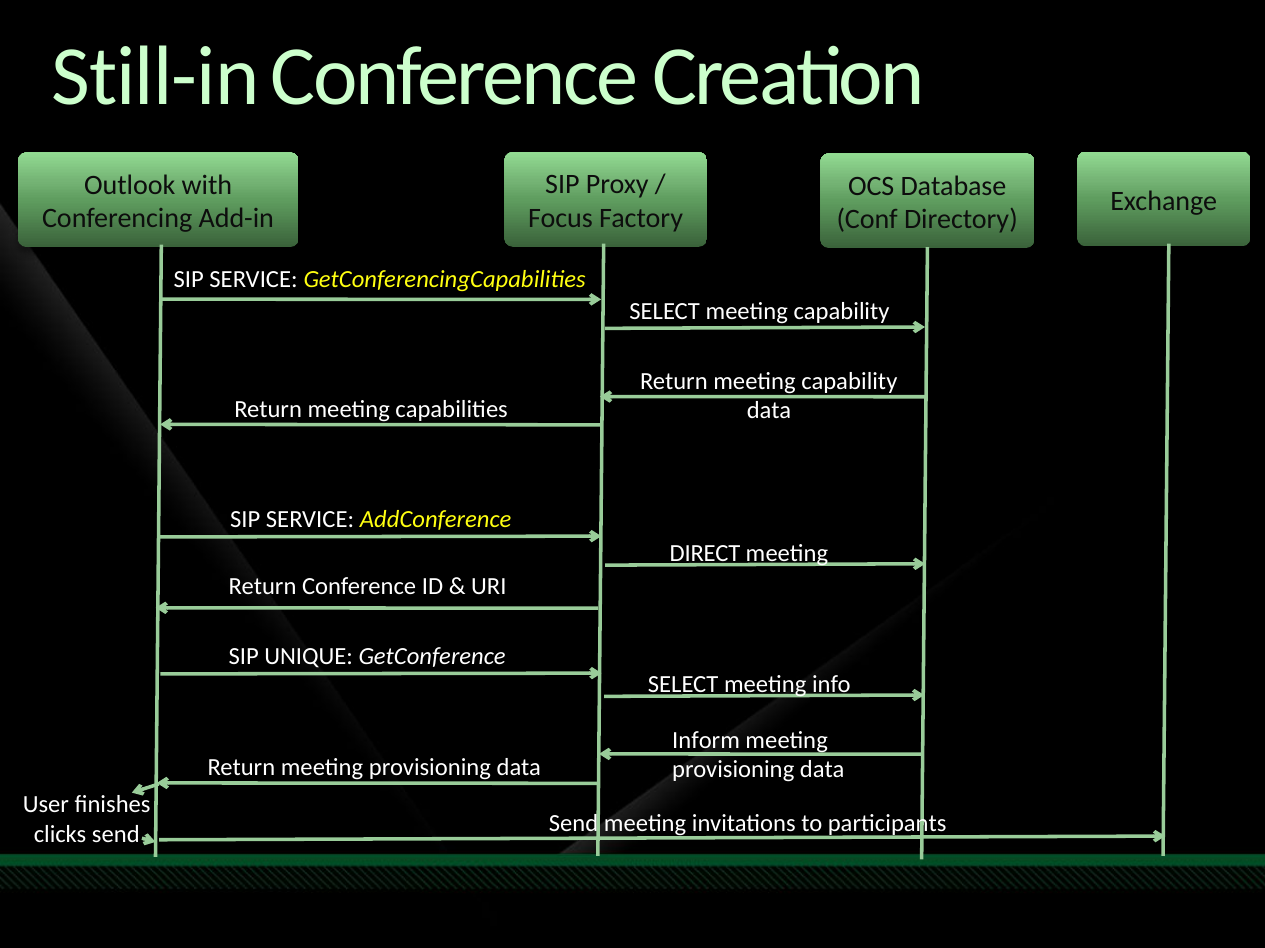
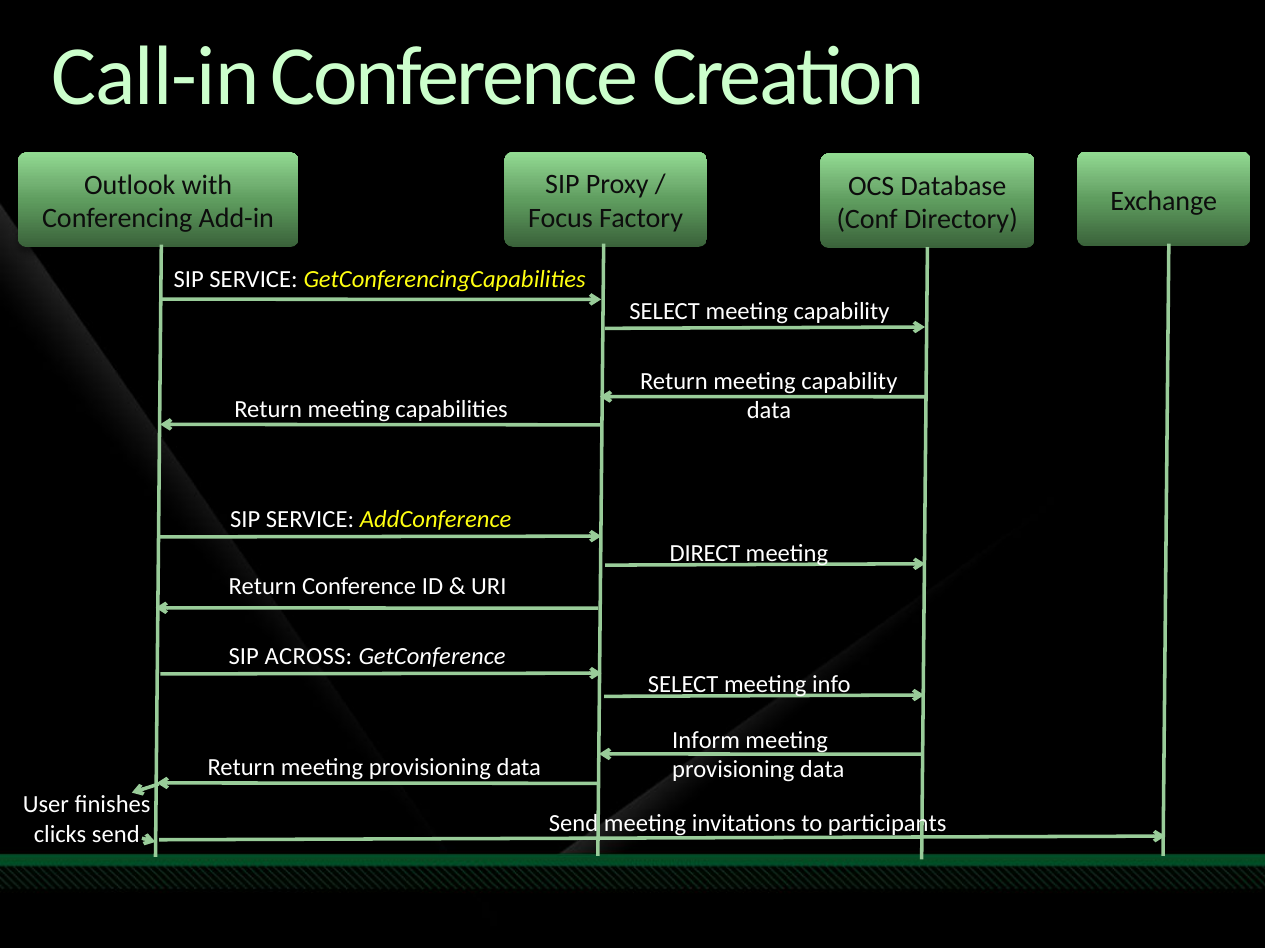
Still-in: Still-in -> Call-in
UNIQUE: UNIQUE -> ACROSS
